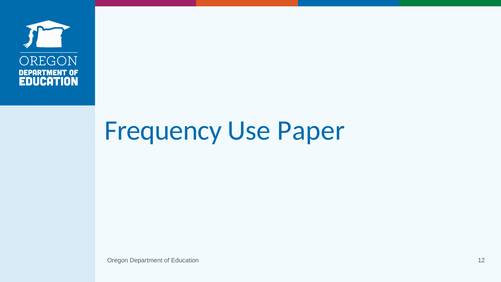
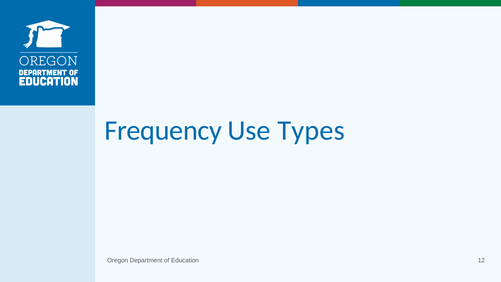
Paper: Paper -> Types
